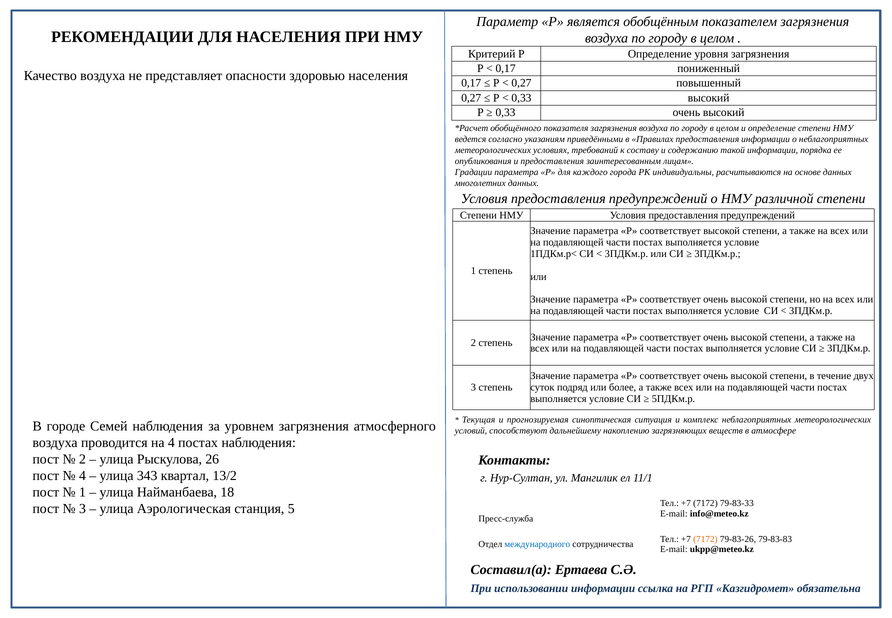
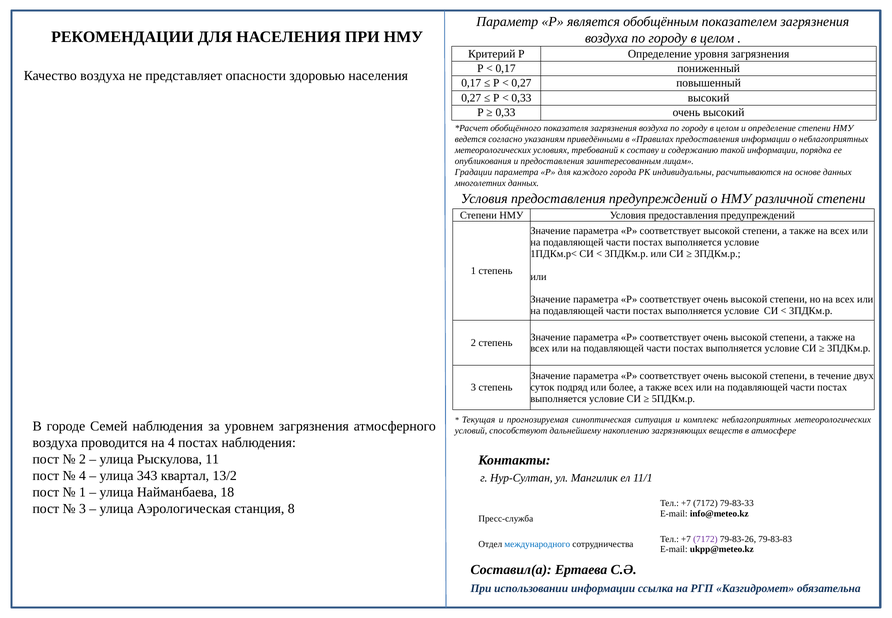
26: 26 -> 11
5: 5 -> 8
7172 at (705, 539) colour: orange -> purple
